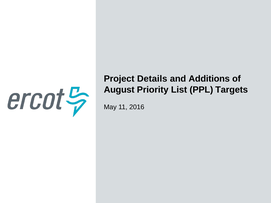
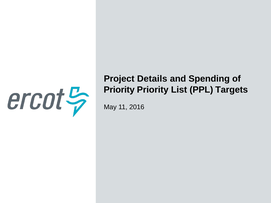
Additions: Additions -> Spending
August at (119, 90): August -> Priority
